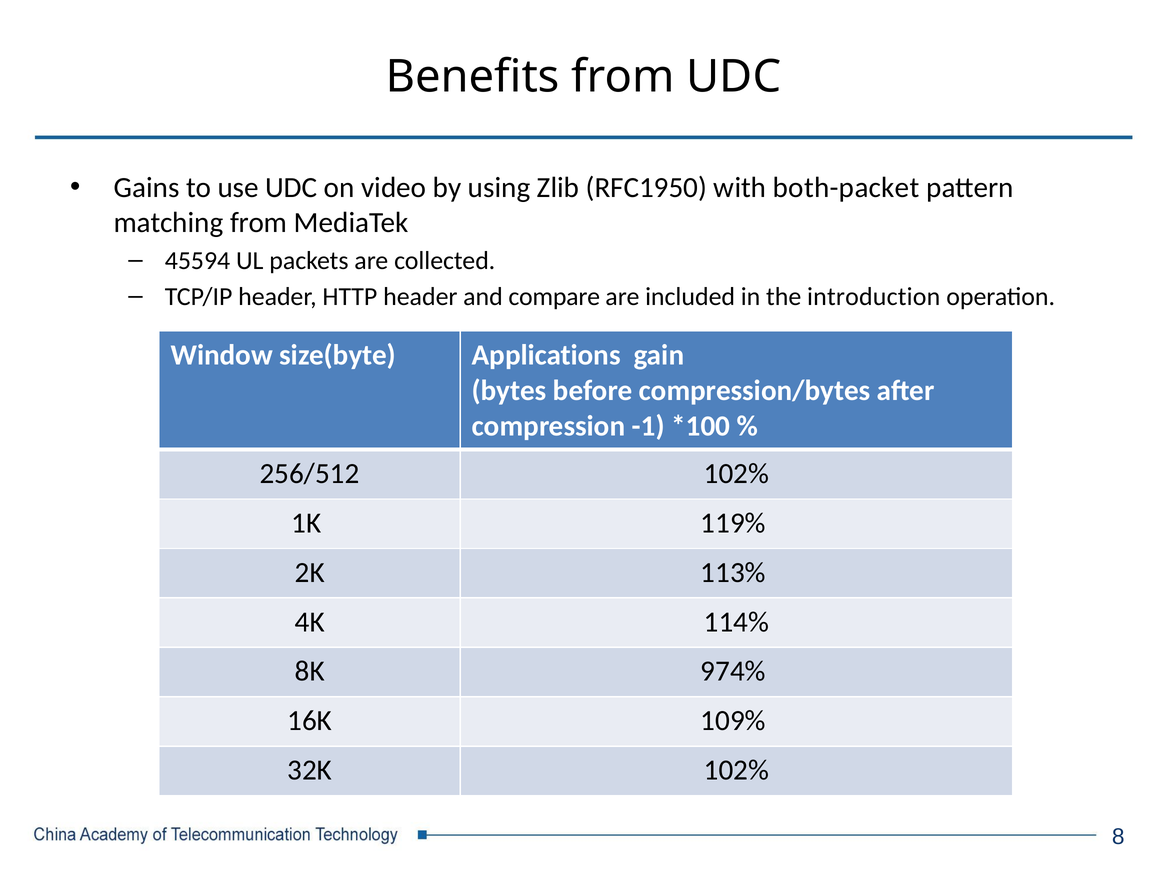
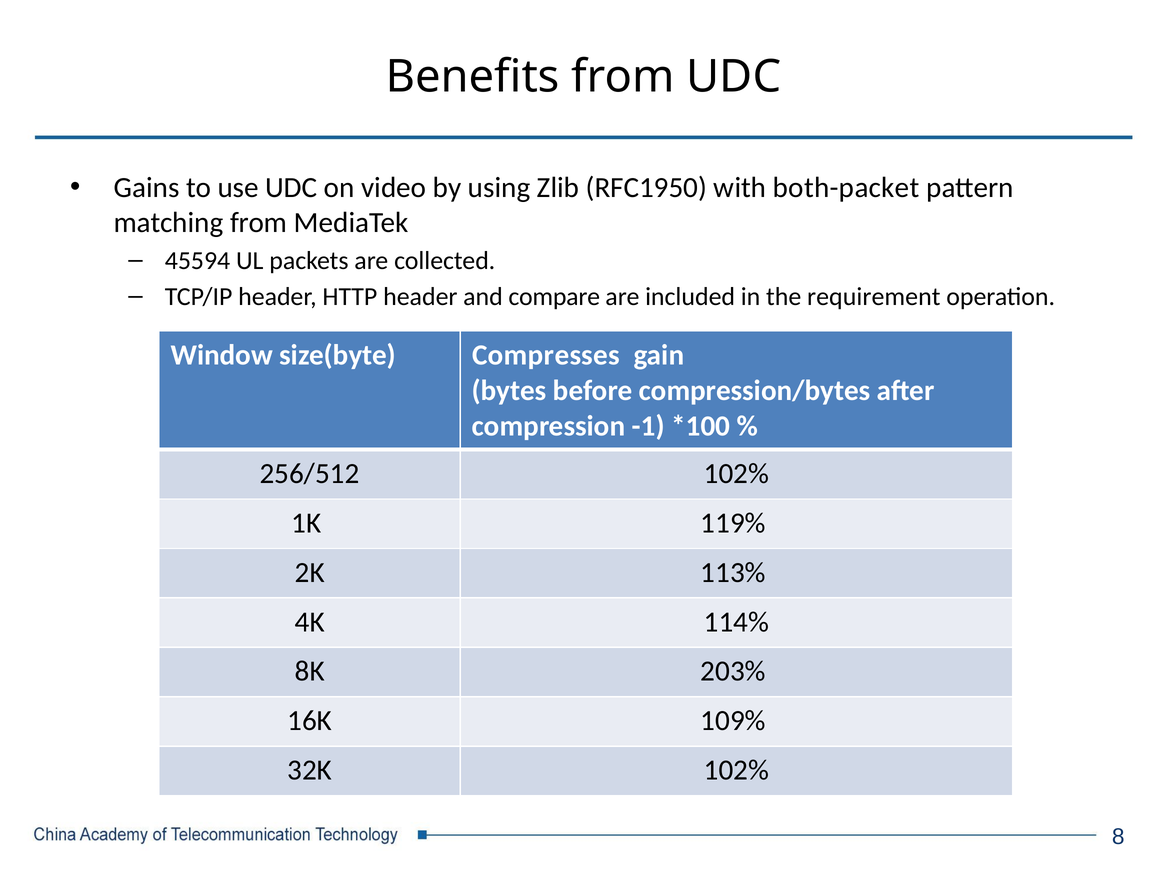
introduction: introduction -> requirement
Applications: Applications -> Compresses
974%: 974% -> 203%
